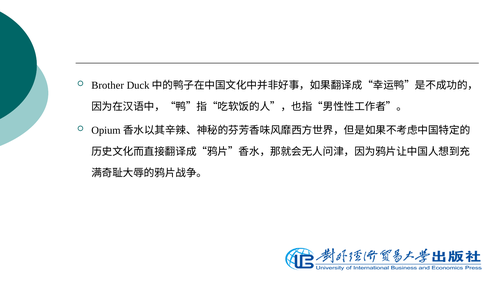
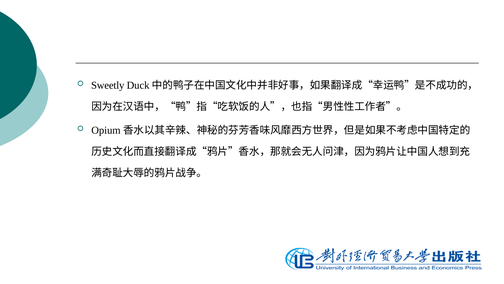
Brother: Brother -> Sweetly
